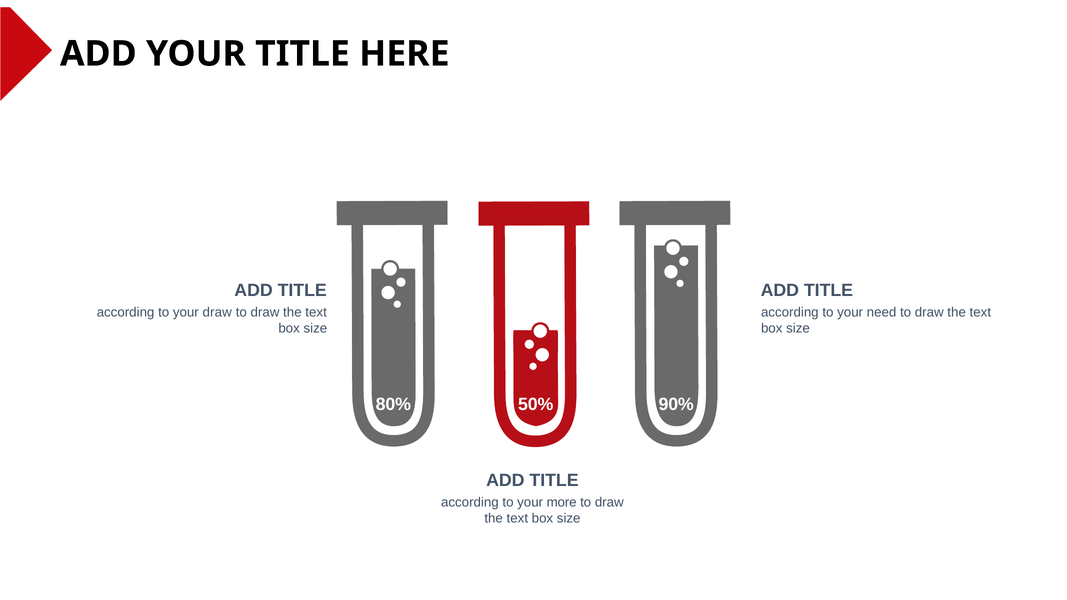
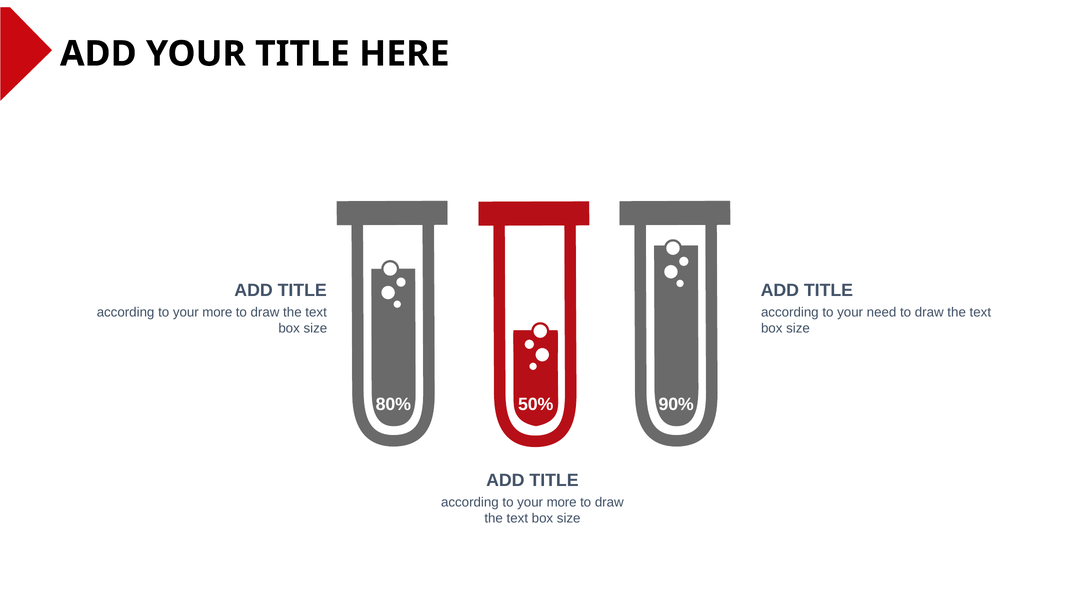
draw at (217, 312): draw -> more
